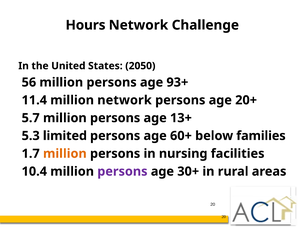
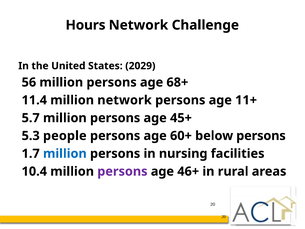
2050: 2050 -> 2029
93+: 93+ -> 68+
20+: 20+ -> 11+
13+: 13+ -> 45+
limited: limited -> people
below families: families -> persons
million at (65, 153) colour: orange -> blue
30+: 30+ -> 46+
